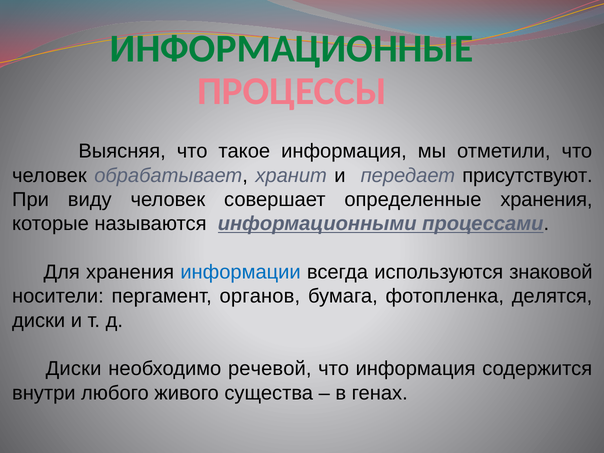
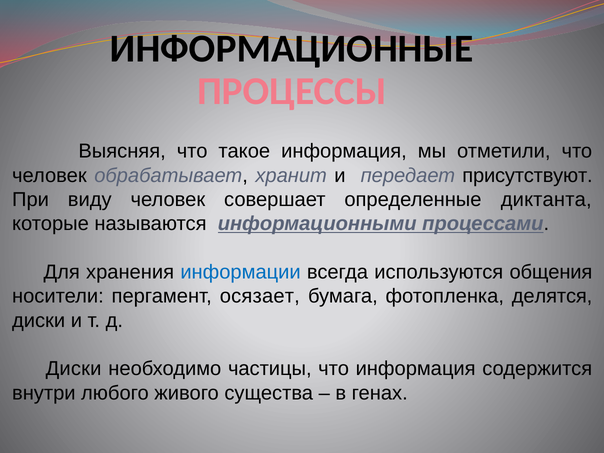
ИНФОРМАЦИОННЫЕ colour: green -> black
определенные хранения: хранения -> диктанта
знаковой: знаковой -> общения
органов: органов -> осязает
речевой: речевой -> частицы
